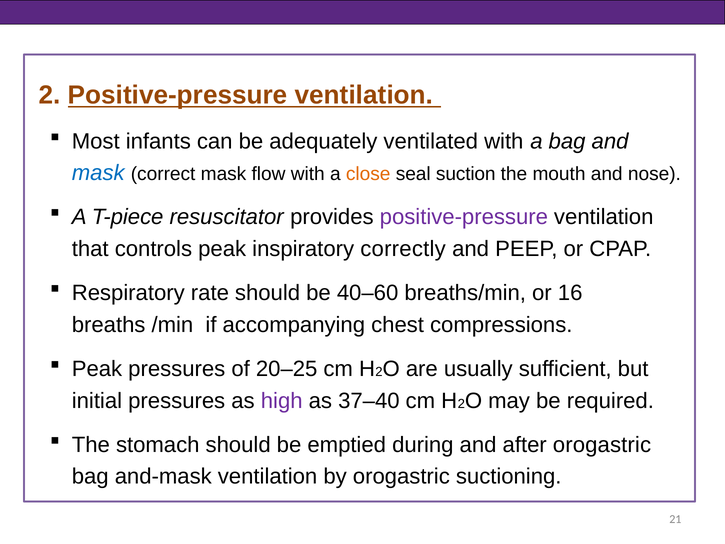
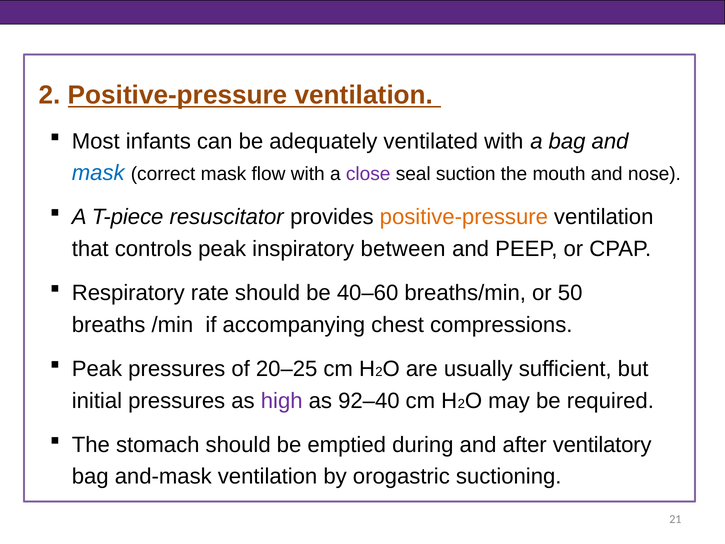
close colour: orange -> purple
positive-pressure at (464, 217) colour: purple -> orange
correctly: correctly -> between
16: 16 -> 50
37–40: 37–40 -> 92–40
after orogastric: orogastric -> ventilatory
